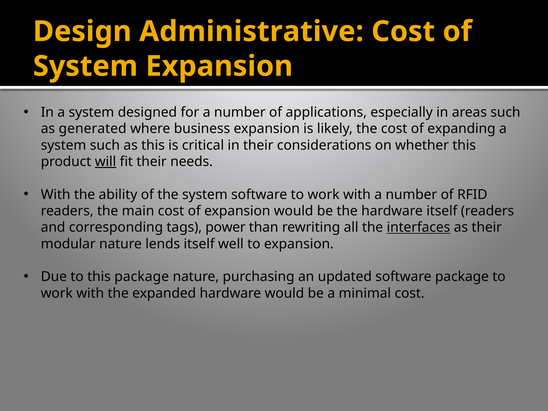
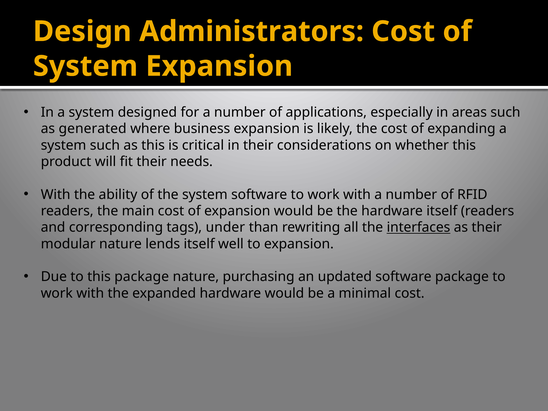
Administrative: Administrative -> Administrators
will underline: present -> none
power: power -> under
